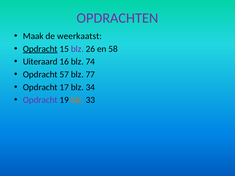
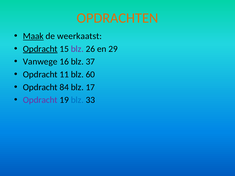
OPDRACHTEN colour: purple -> orange
Maak underline: none -> present
58: 58 -> 29
Uiteraard: Uiteraard -> Vanwege
74: 74 -> 37
57: 57 -> 11
77: 77 -> 60
17: 17 -> 84
34: 34 -> 17
blz at (77, 100) colour: orange -> blue
